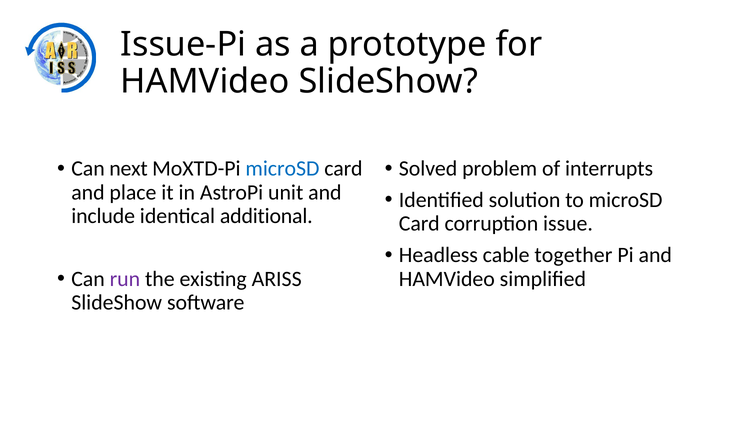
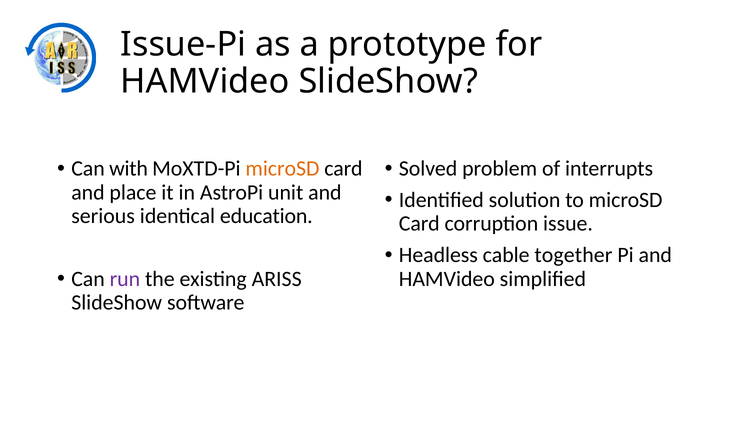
next: next -> with
microSD at (282, 168) colour: blue -> orange
include: include -> serious
additional: additional -> education
